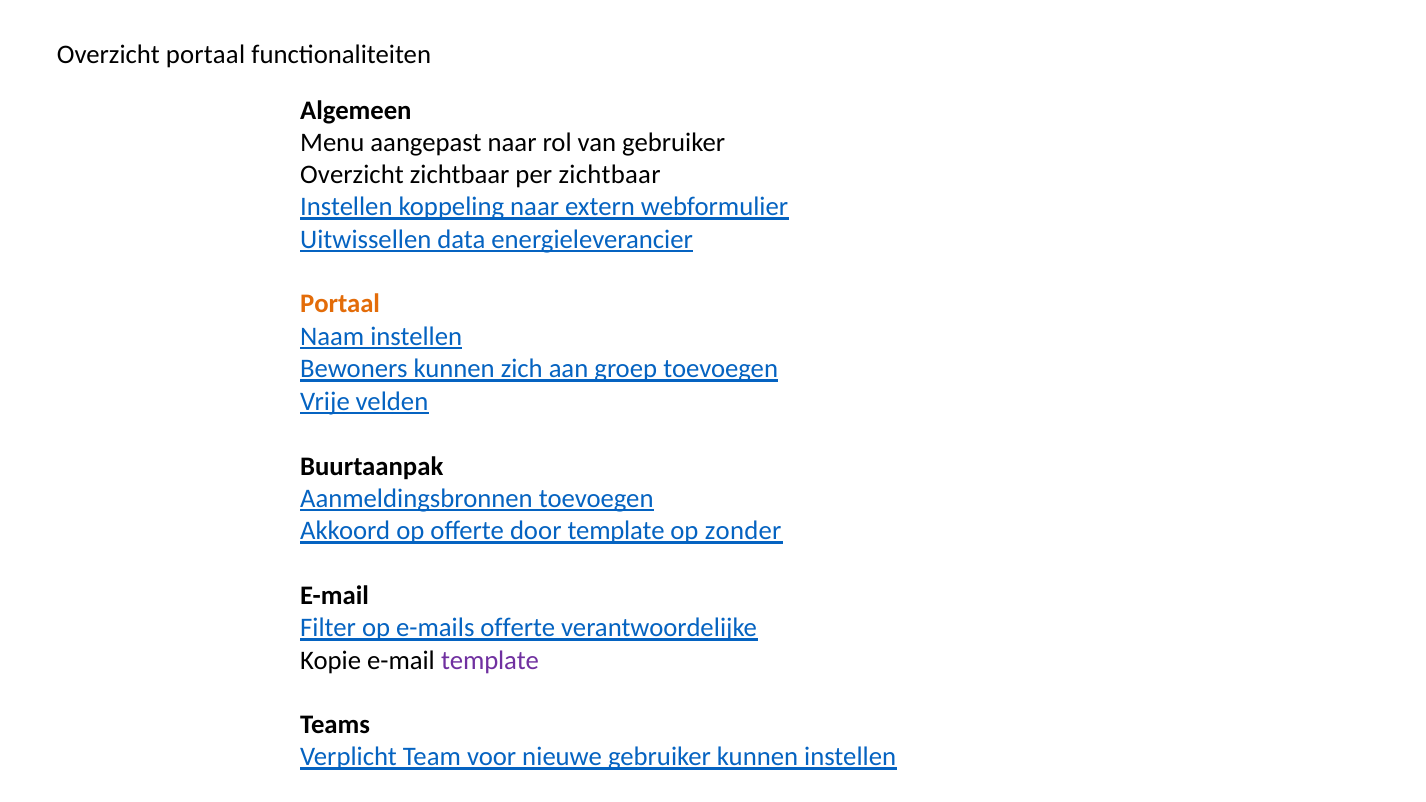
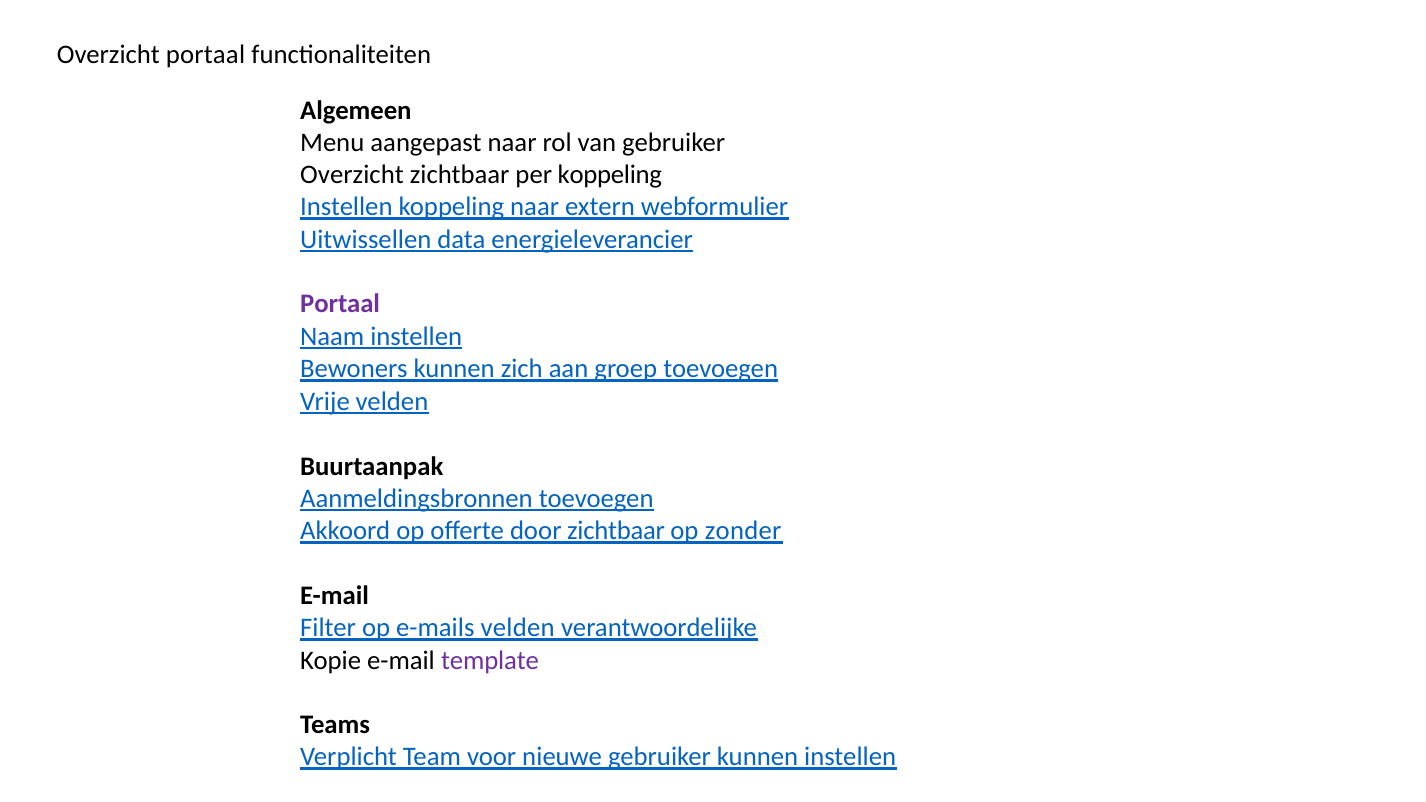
per zichtbaar: zichtbaar -> koppeling
Portaal at (340, 304) colour: orange -> purple
door template: template -> zichtbaar
e-mails offerte: offerte -> velden
